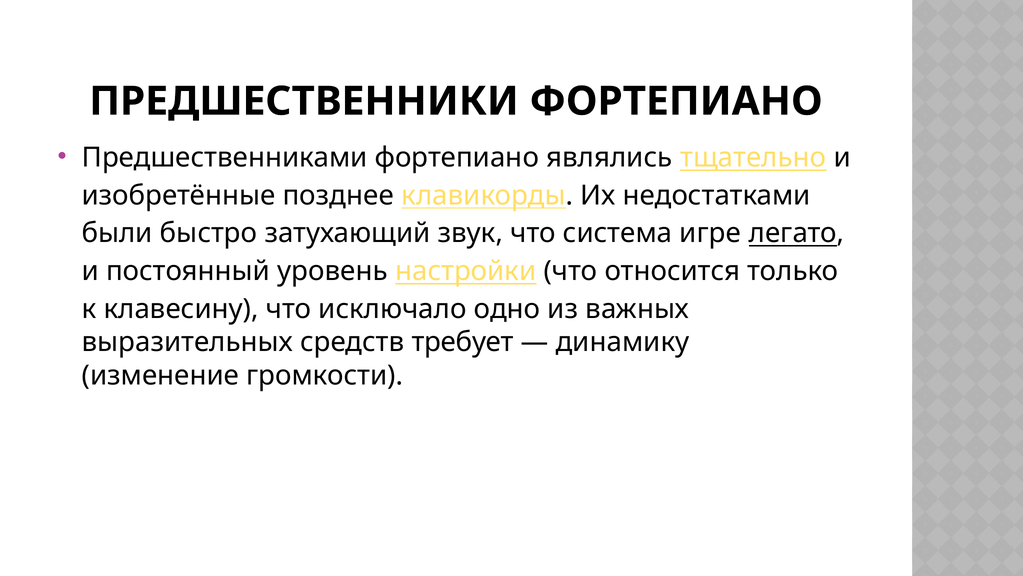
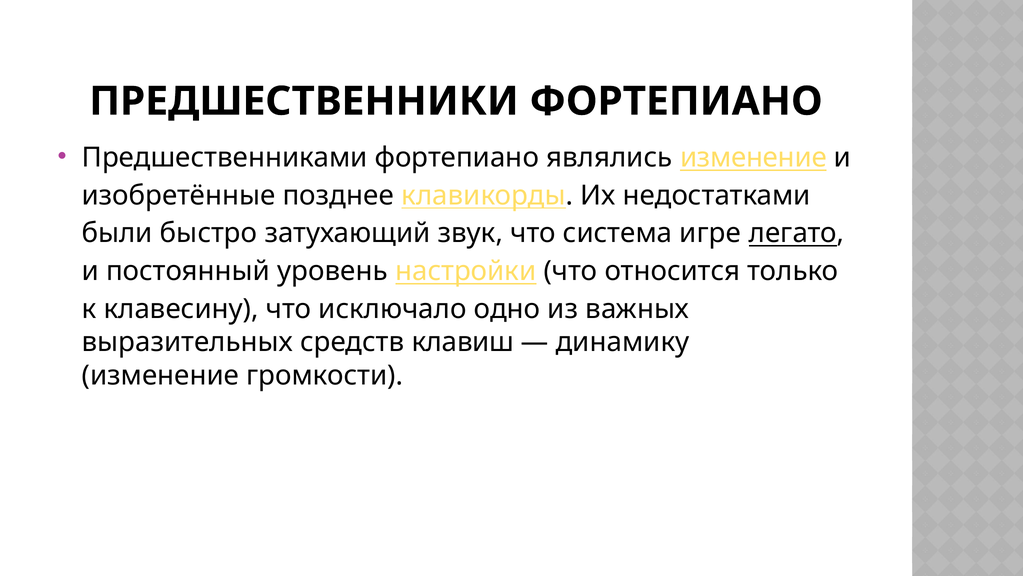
являлись тщательно: тщательно -> изменение
требует: требует -> клавиш
